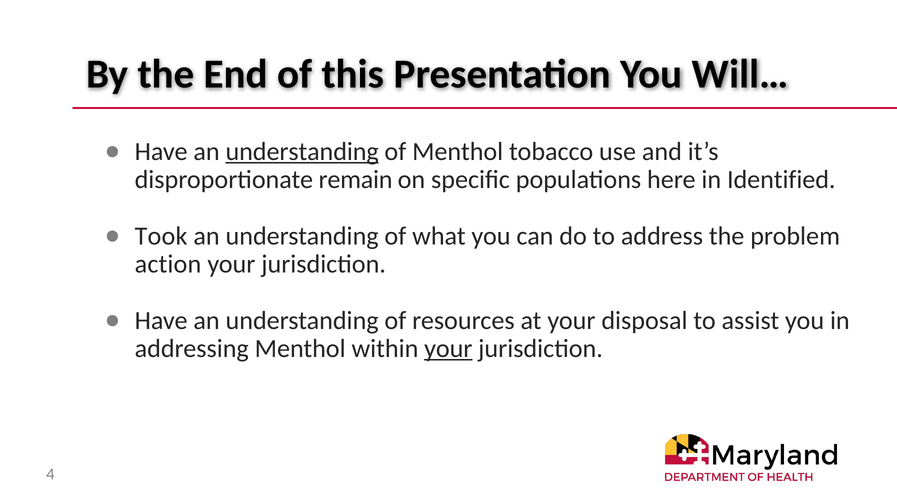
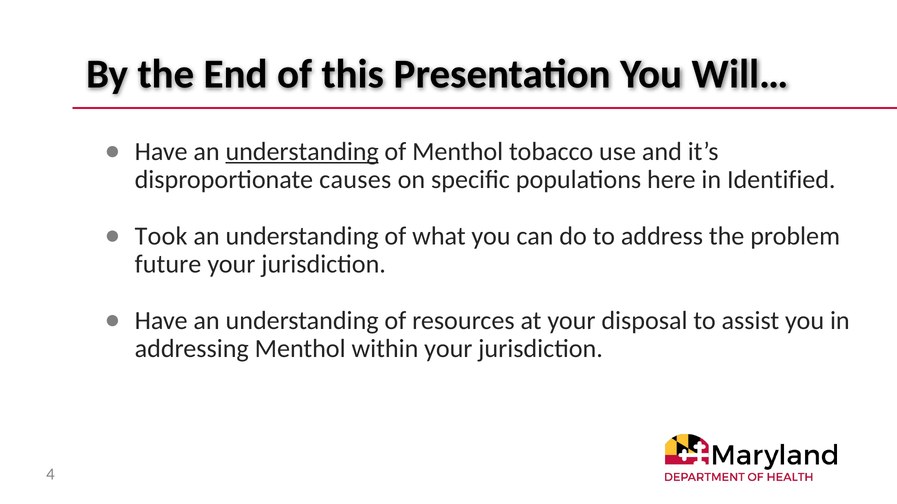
remain: remain -> causes
action: action -> future
your at (448, 349) underline: present -> none
